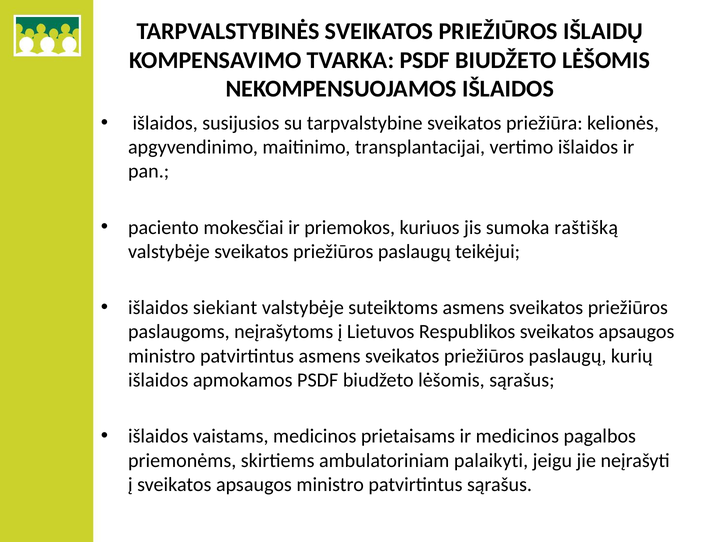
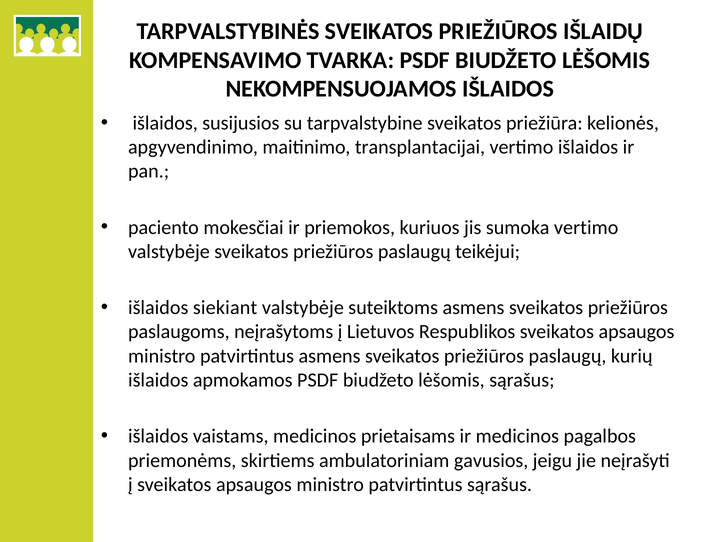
sumoka raštišką: raštišką -> vertimo
palaikyti: palaikyti -> gavusios
